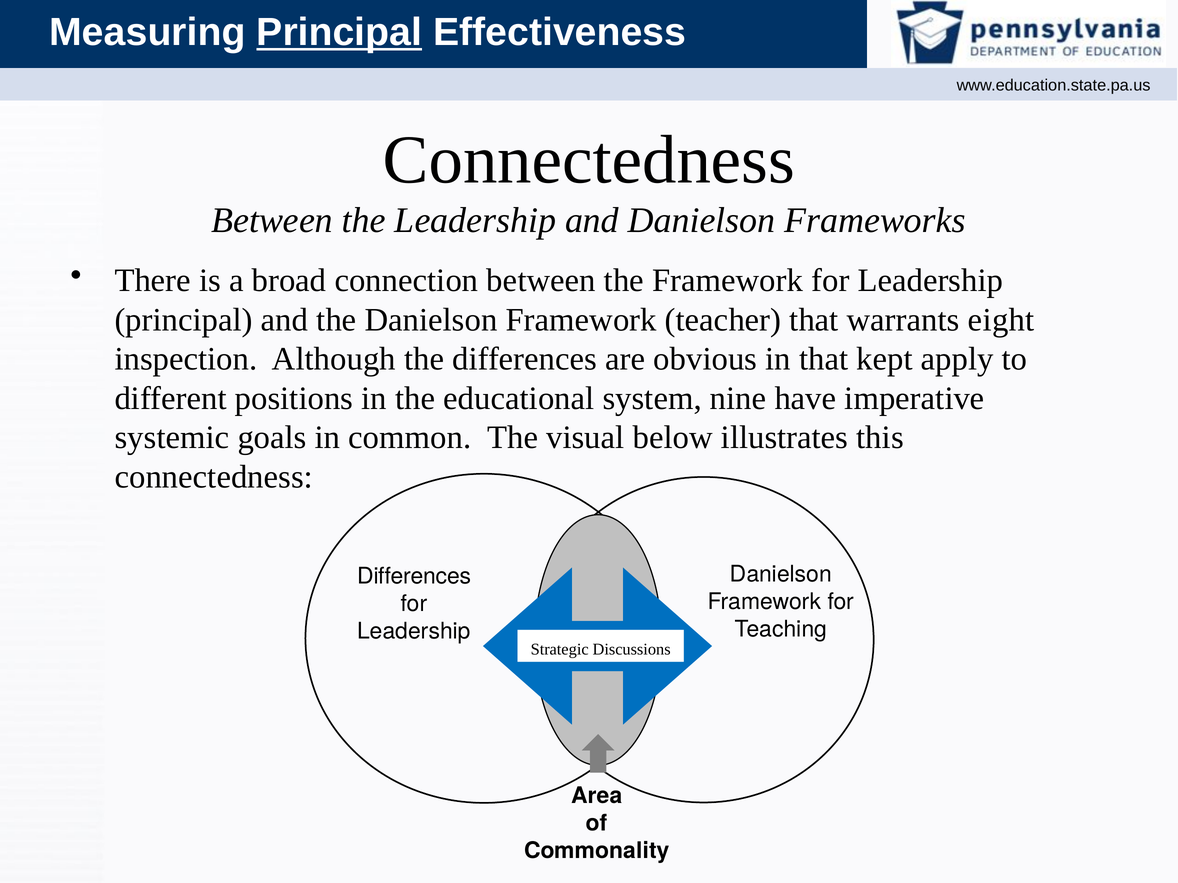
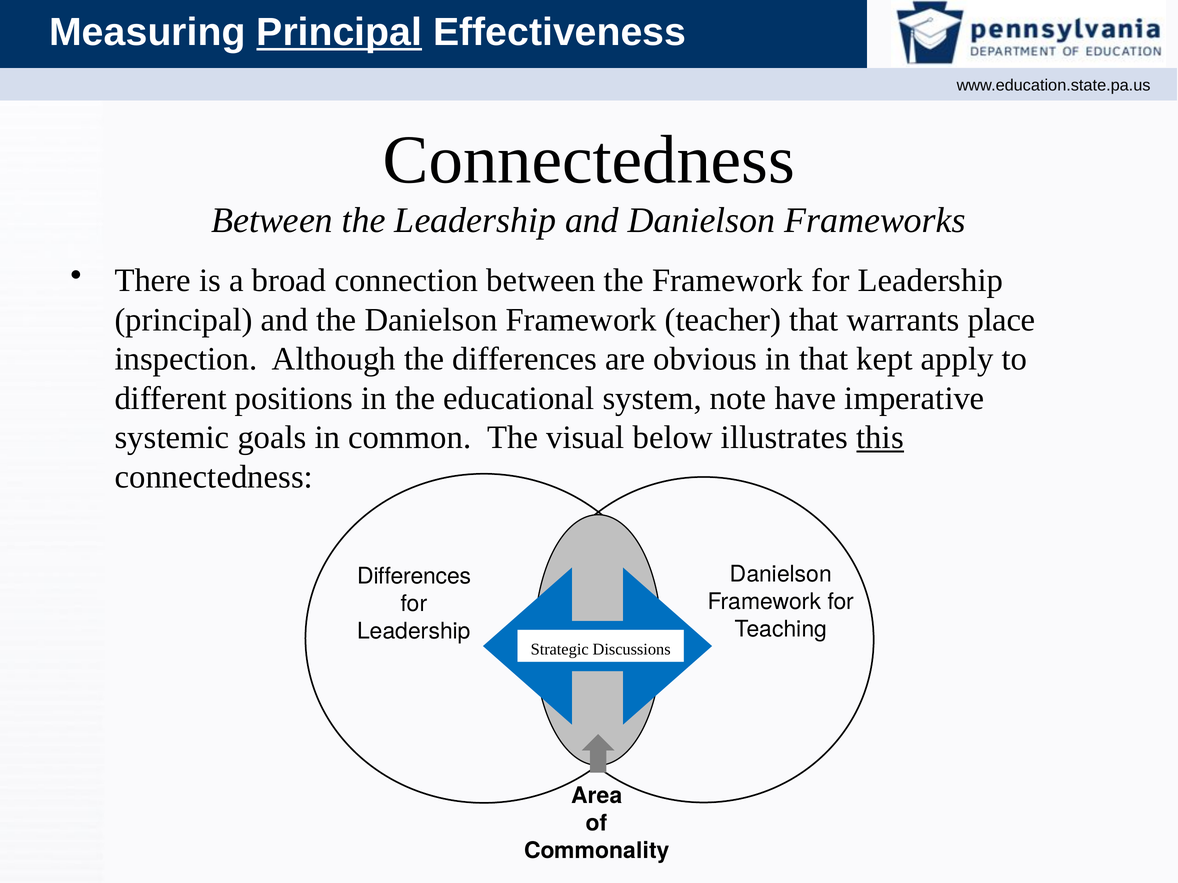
eight: eight -> place
nine: nine -> note
this underline: none -> present
